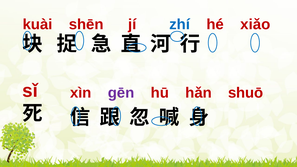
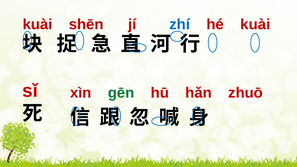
hé xiǎo: xiǎo -> kuài
ɡēn colour: purple -> green
shuō: shuō -> zhuō
